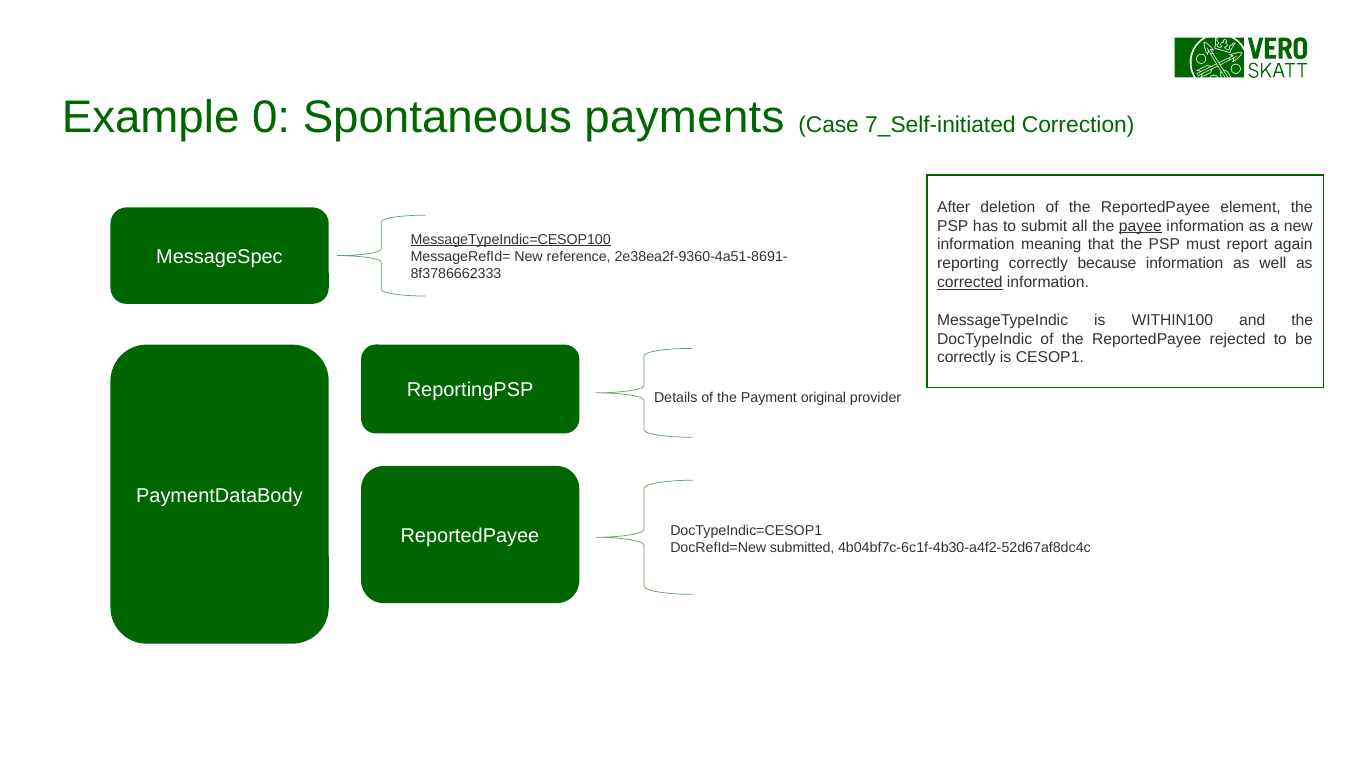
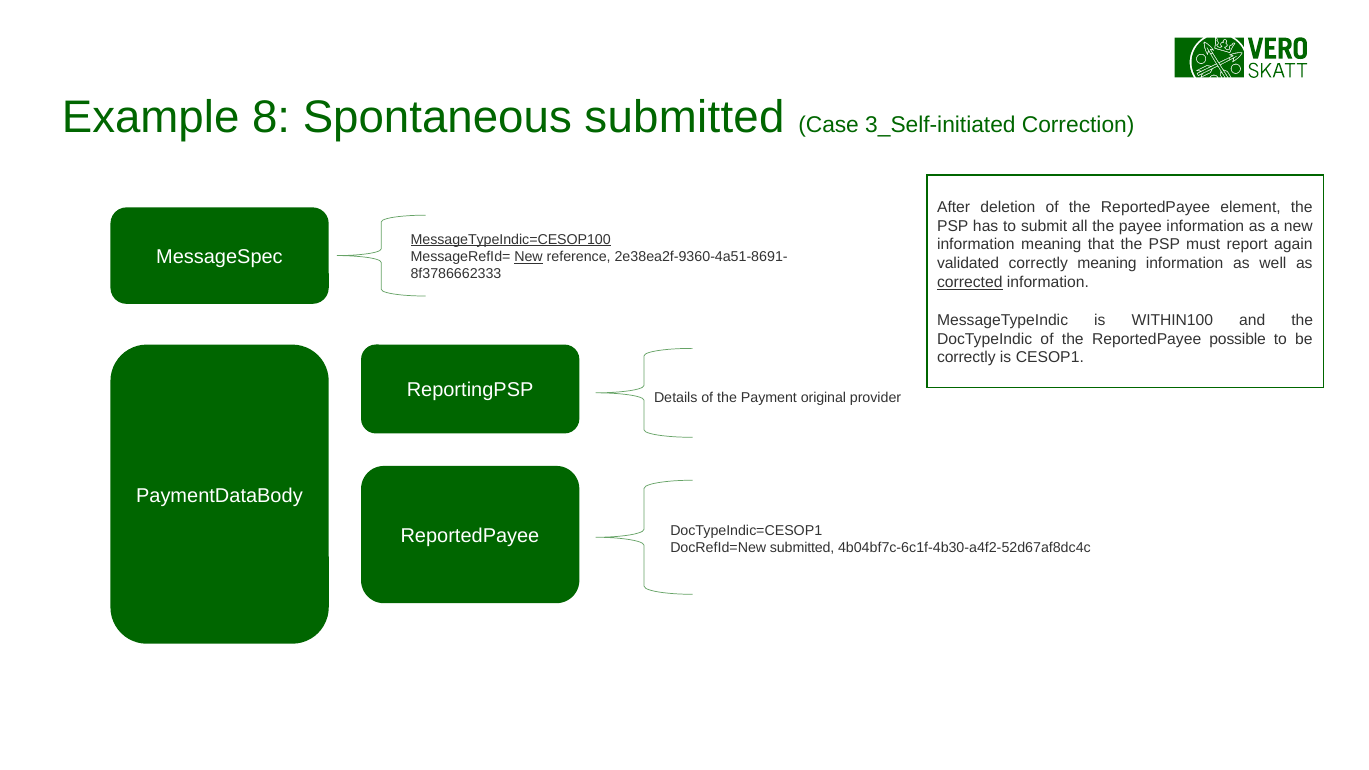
0: 0 -> 8
Spontaneous payments: payments -> submitted
7_Self-initiated: 7_Self-initiated -> 3_Self-initiated
payee underline: present -> none
New at (529, 257) underline: none -> present
reporting: reporting -> validated
correctly because: because -> meaning
rejected: rejected -> possible
